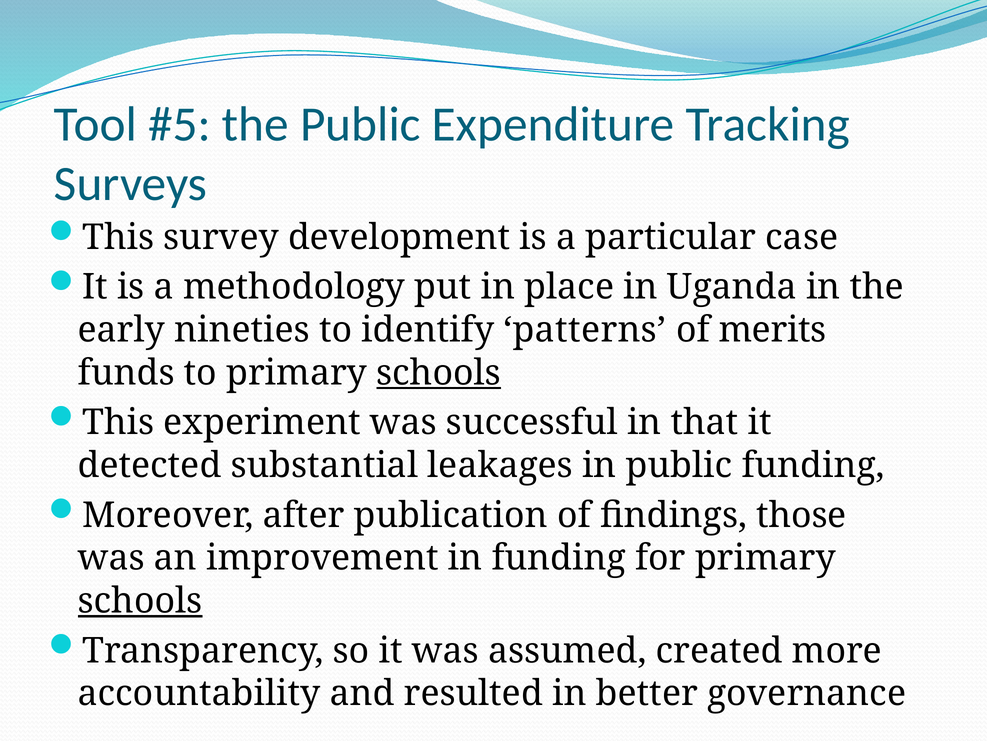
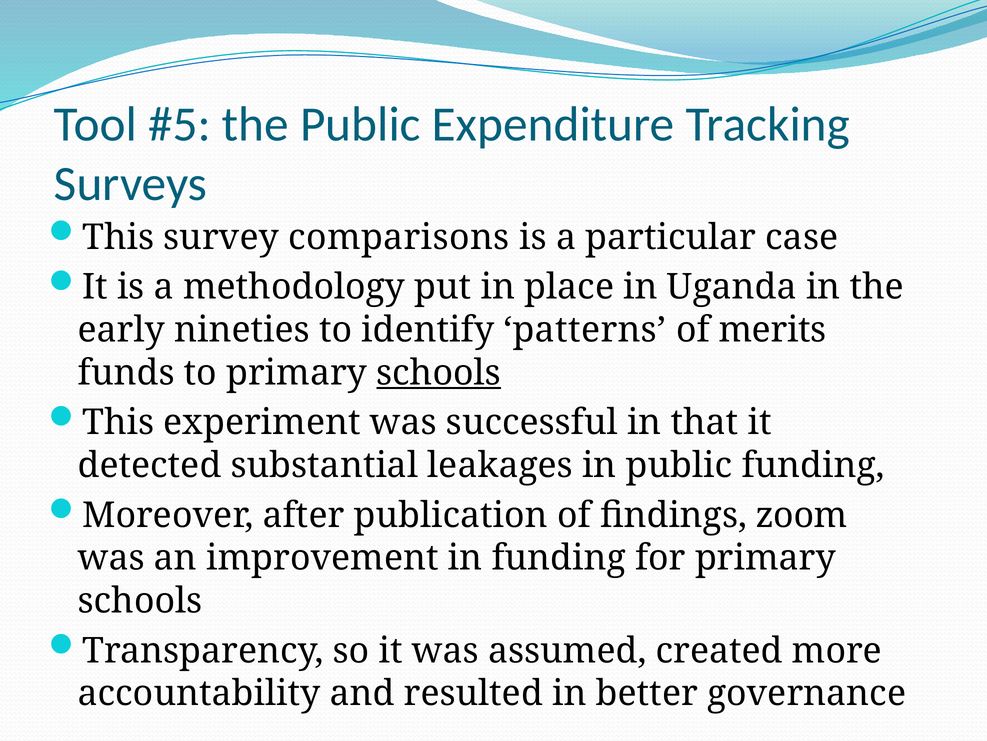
development: development -> comparisons
those: those -> zoom
schools at (140, 600) underline: present -> none
